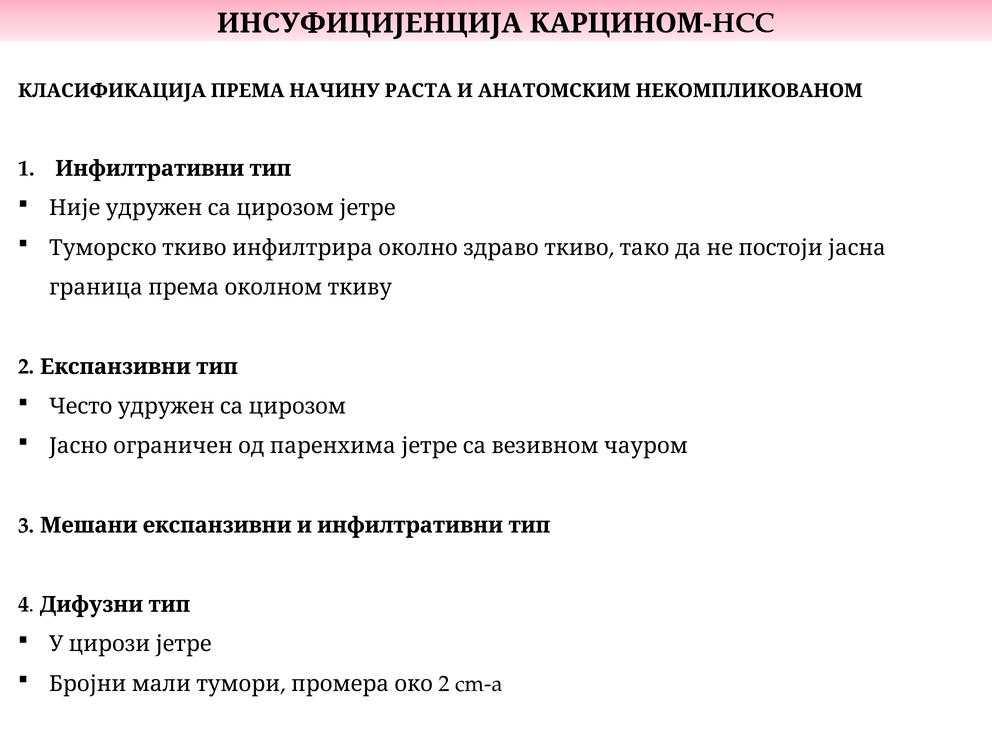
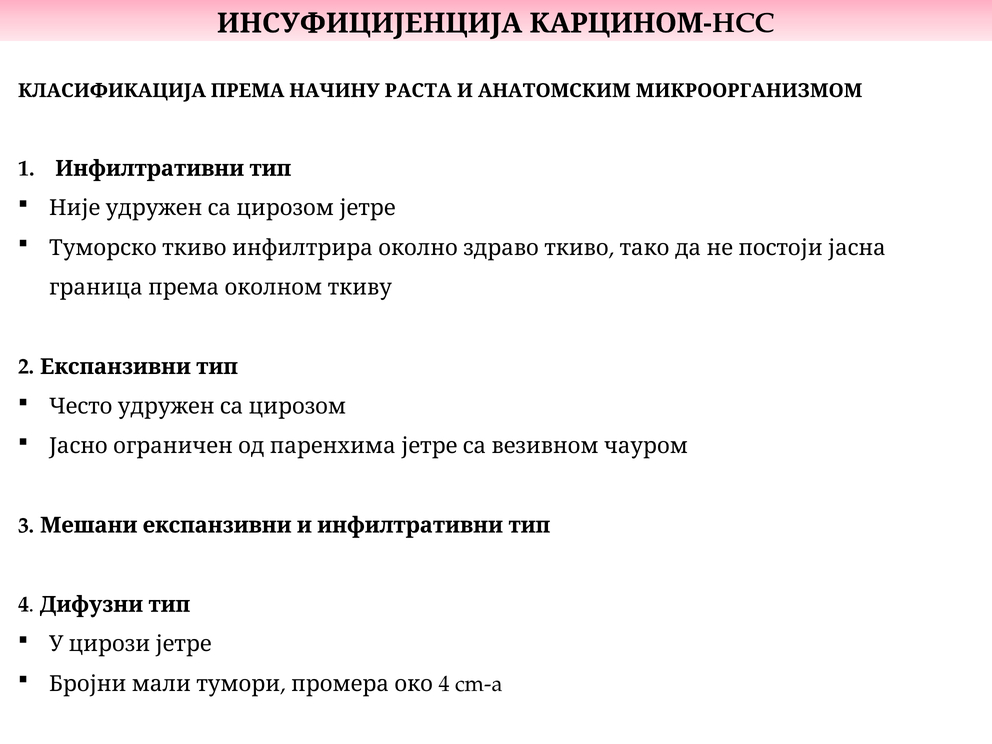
НЕКОМПЛИКОВАНОМ: НЕКОМПЛИКОВАНОМ -> МИКРООРГАНИЗМОМ
2 at (444, 684): 2 -> 4
